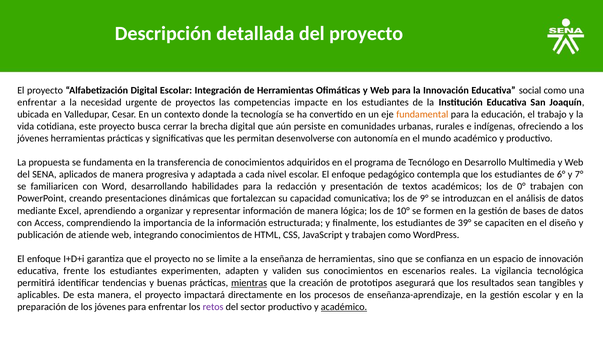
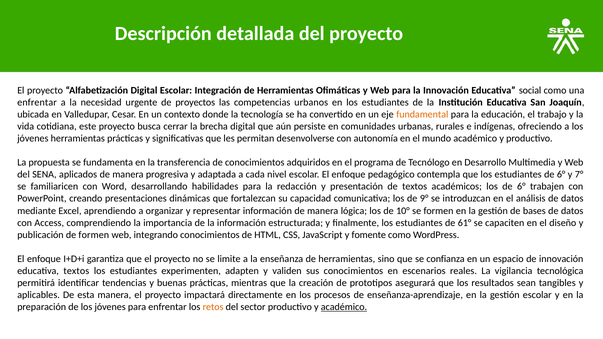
impacte: impacte -> urbanos
los de 0°: 0° -> 6°
39°: 39° -> 61°
de atiende: atiende -> formen
y trabajen: trabajen -> fomente
educativa frente: frente -> textos
mientras underline: present -> none
retos colour: purple -> orange
